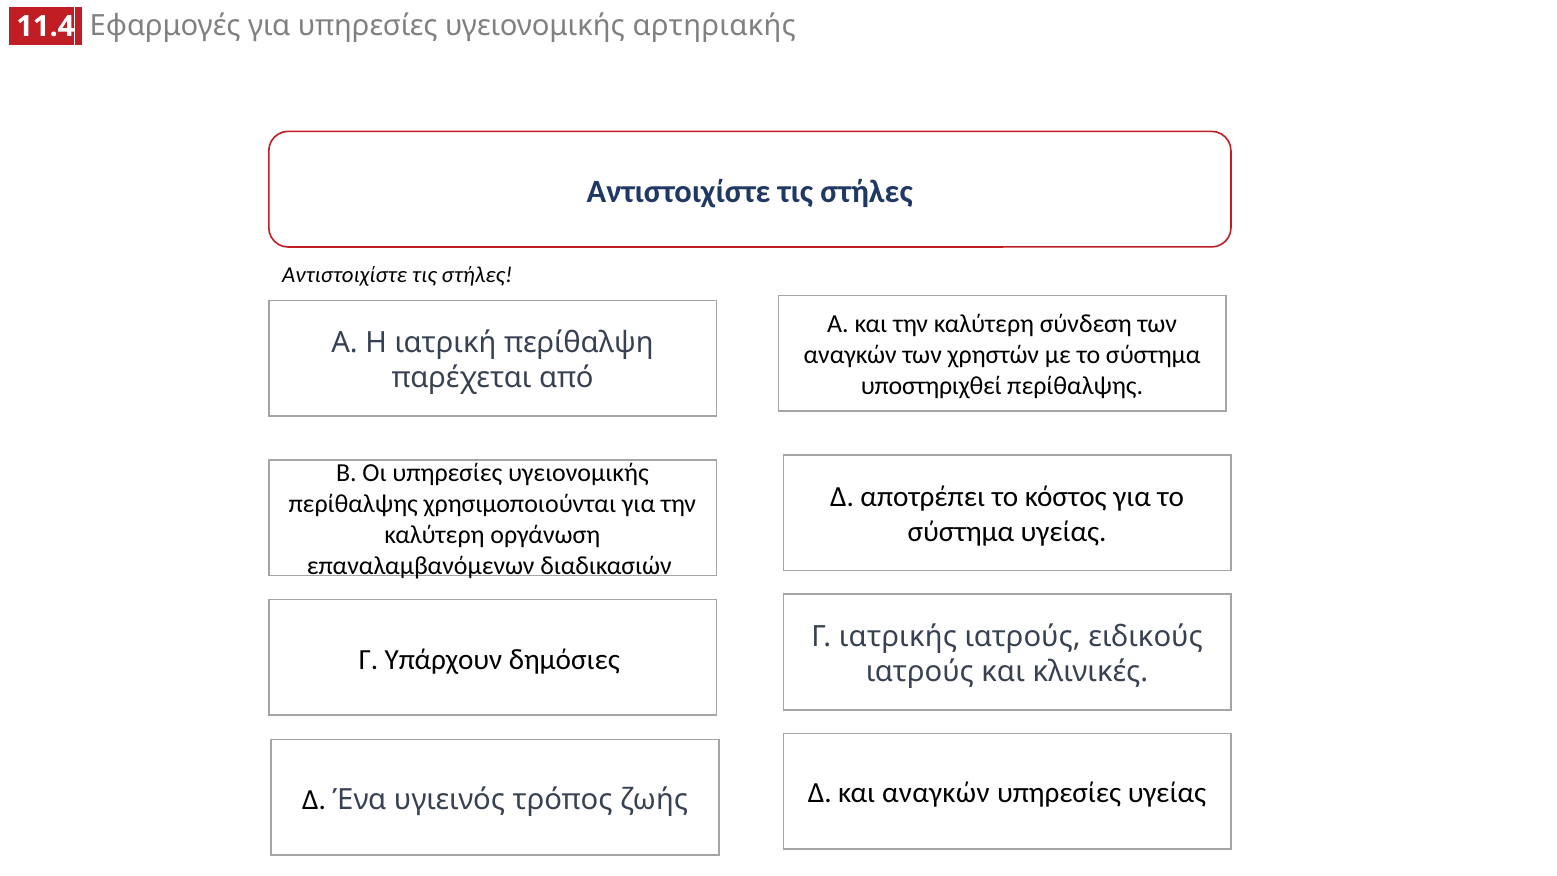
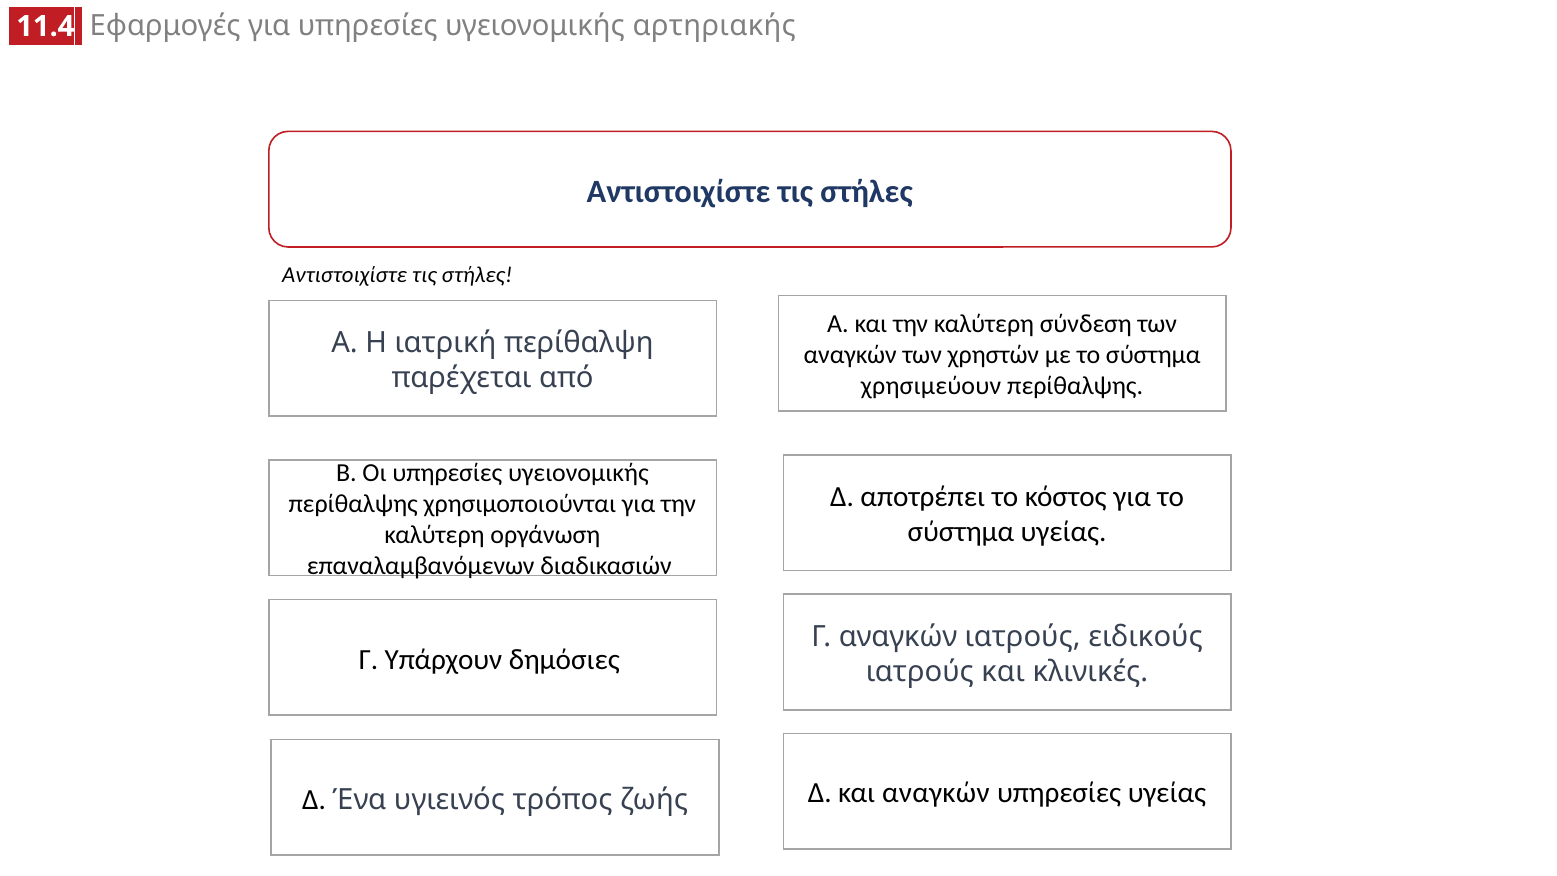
υποστηριχθεί: υποστηριχθεί -> χρησιμεύουν
Γ ιατρικής: ιατρικής -> αναγκών
